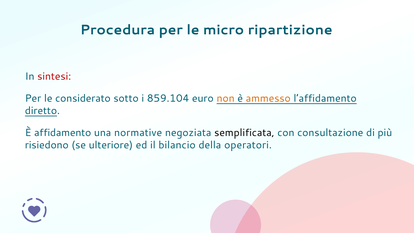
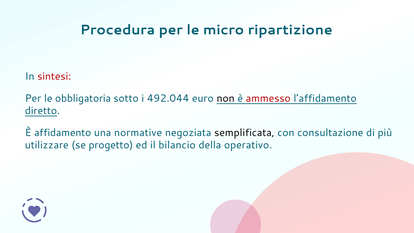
considerato: considerato -> obbligatoria
859.104: 859.104 -> 492.044
non colour: orange -> black
ammesso colour: orange -> red
risiedono: risiedono -> utilizzare
ulteriore: ulteriore -> progetto
operatori: operatori -> operativo
